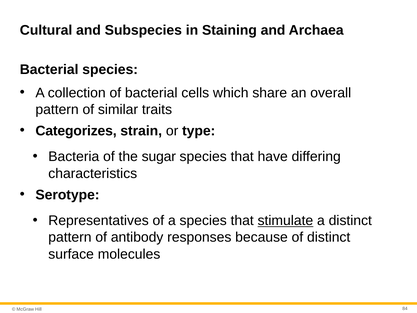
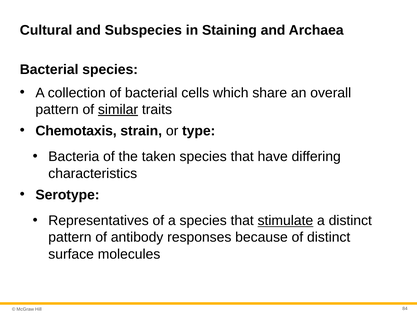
similar underline: none -> present
Categorizes: Categorizes -> Chemotaxis
sugar: sugar -> taken
